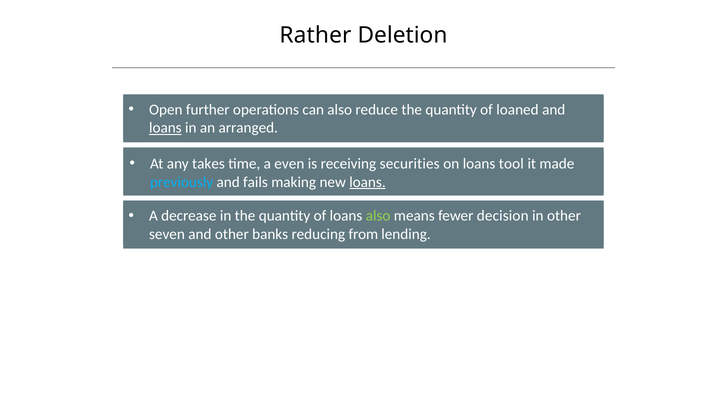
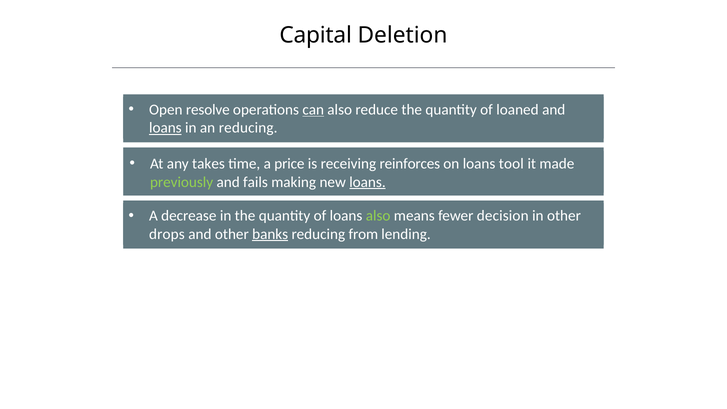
Rather: Rather -> Capital
further: further -> resolve
can underline: none -> present
an arranged: arranged -> reducing
even: even -> price
securities: securities -> reinforces
previously colour: light blue -> light green
seven: seven -> drops
banks underline: none -> present
